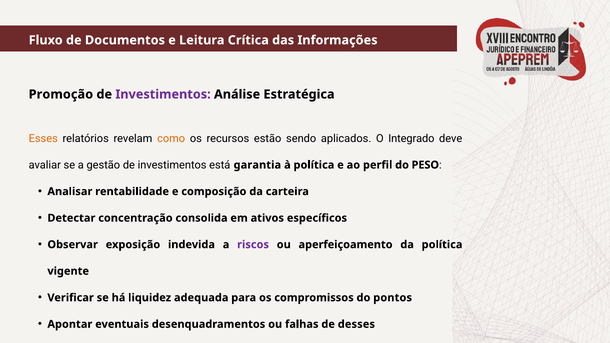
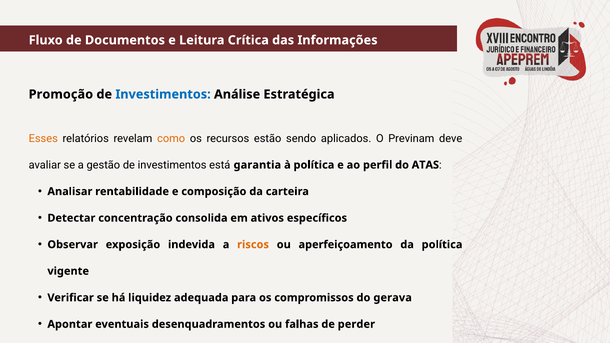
Investimentos at (163, 94) colour: purple -> blue
Integrado: Integrado -> Previnam
PESO: PESO -> ATAS
riscos colour: purple -> orange
pontos: pontos -> gerava
desses: desses -> perder
